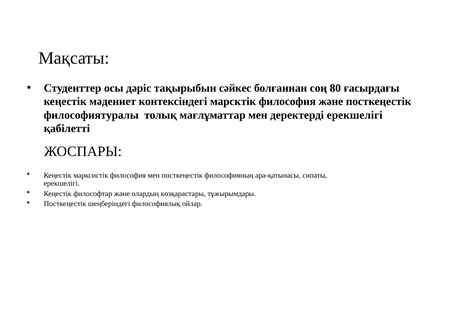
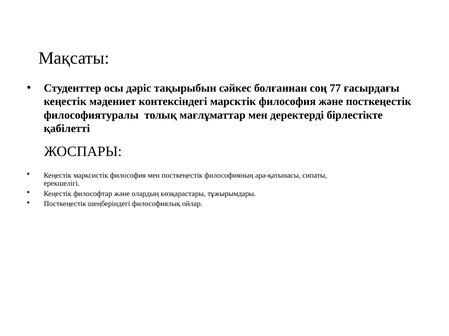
80: 80 -> 77
деректерді ерекшелігі: ерекшелігі -> бірлестікте
